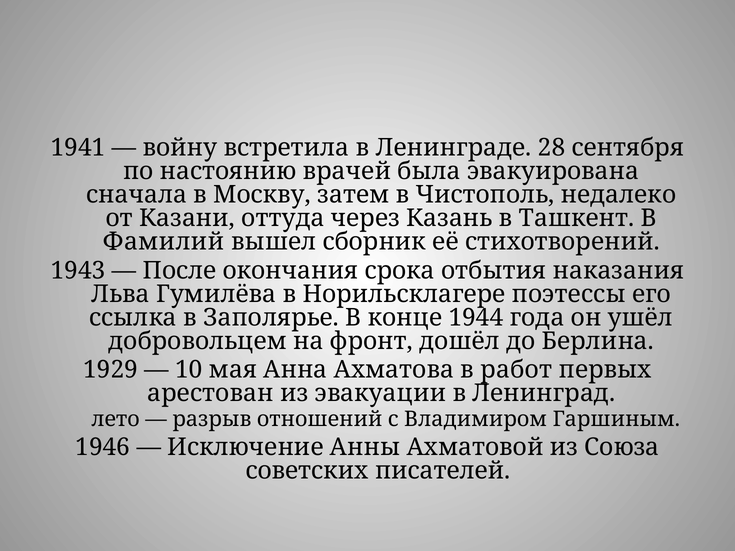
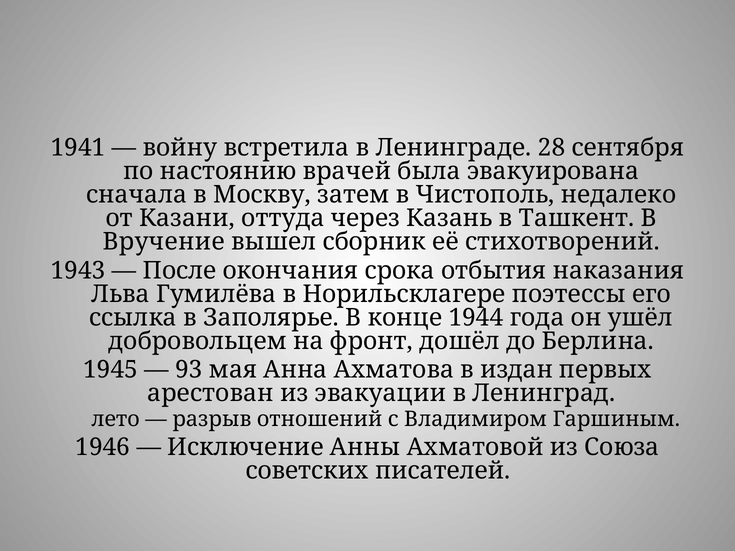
Фамилий: Фамилий -> Вручение
1929: 1929 -> 1945
10: 10 -> 93
работ: работ -> издан
